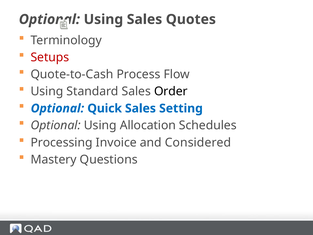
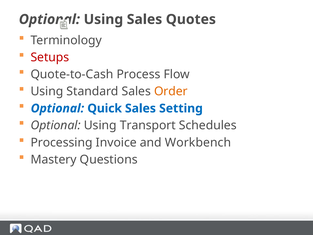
Order colour: black -> orange
Allocation: Allocation -> Transport
Considered: Considered -> Workbench
